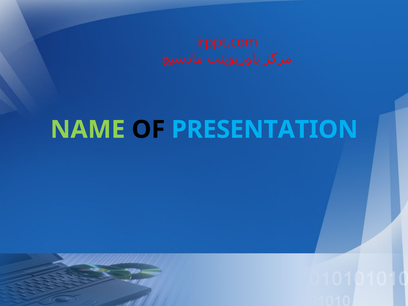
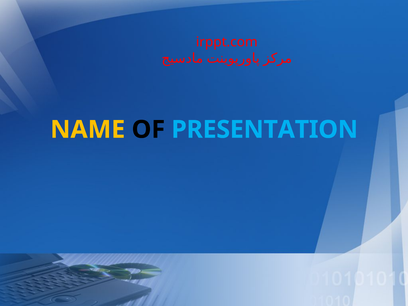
NAME colour: light green -> yellow
